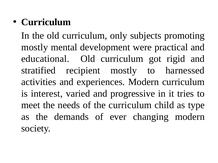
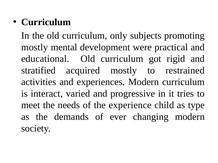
recipient: recipient -> acquired
harnessed: harnessed -> restrained
interest: interest -> interact
the curriculum: curriculum -> experience
